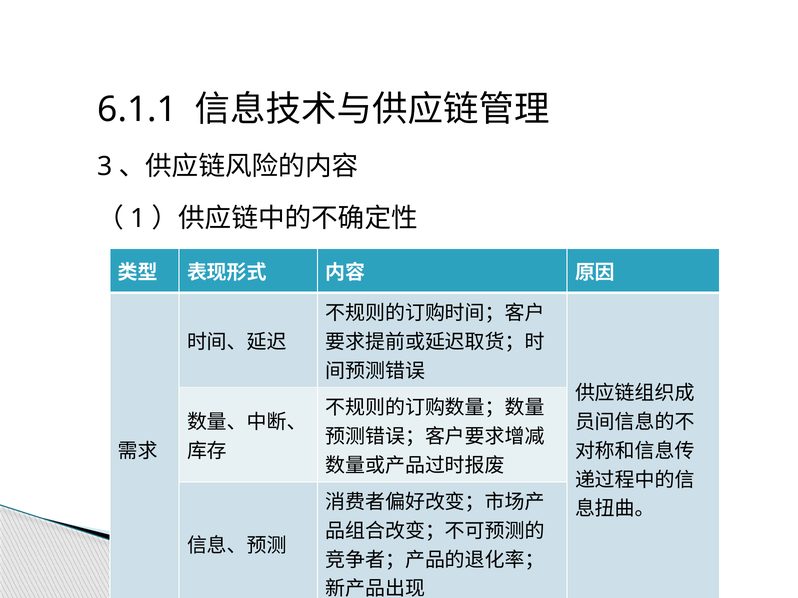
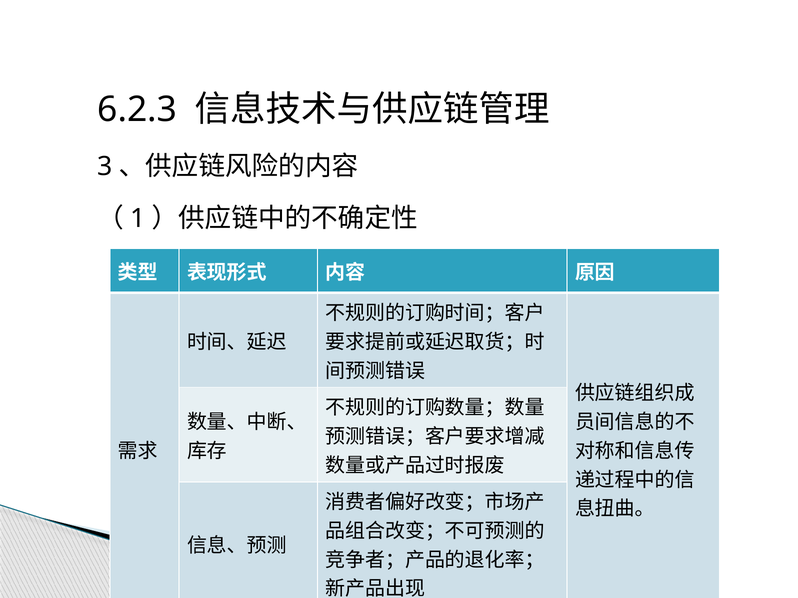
6.1.1: 6.1.1 -> 6.2.3
